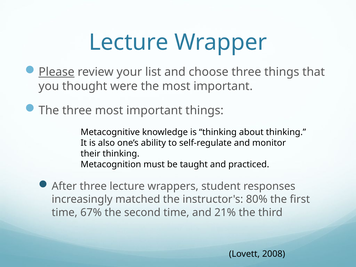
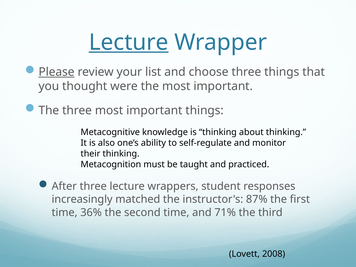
Lecture at (129, 42) underline: none -> present
80%: 80% -> 87%
67%: 67% -> 36%
21%: 21% -> 71%
